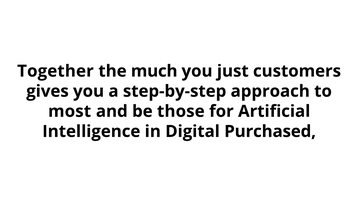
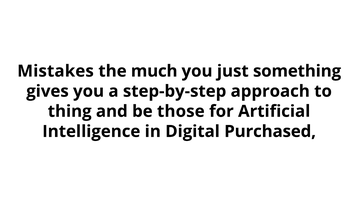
Together: Together -> Mistakes
customers: customers -> something
most: most -> thing
